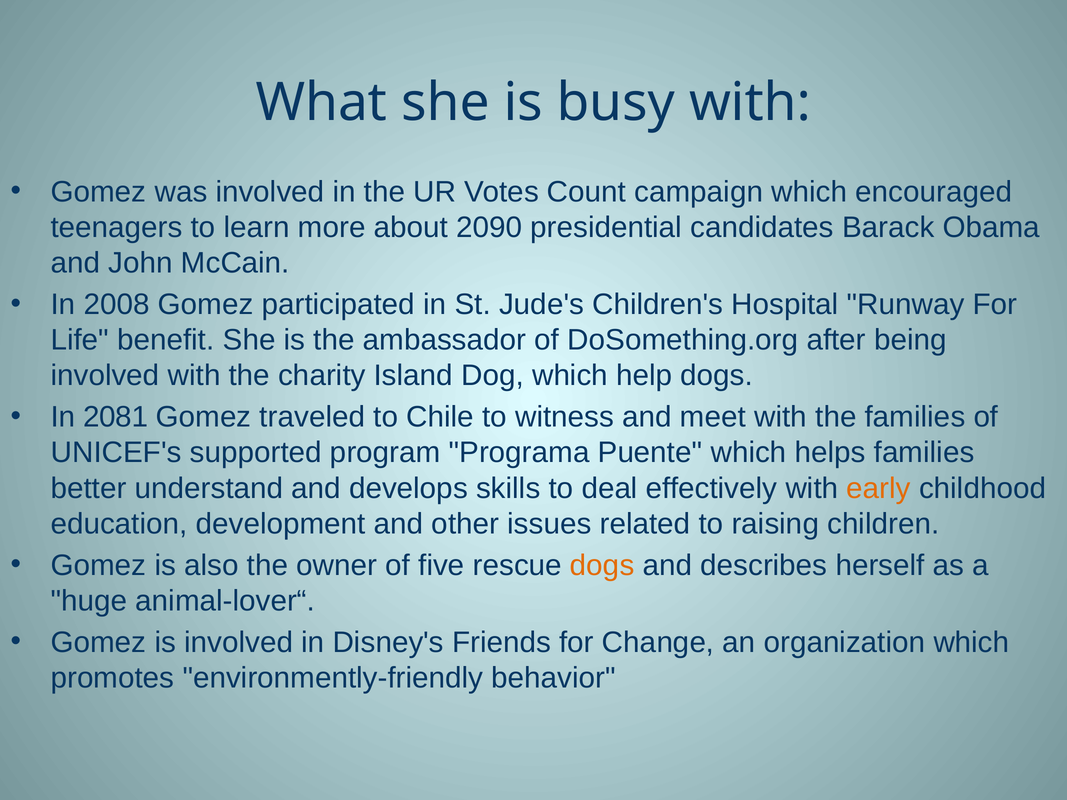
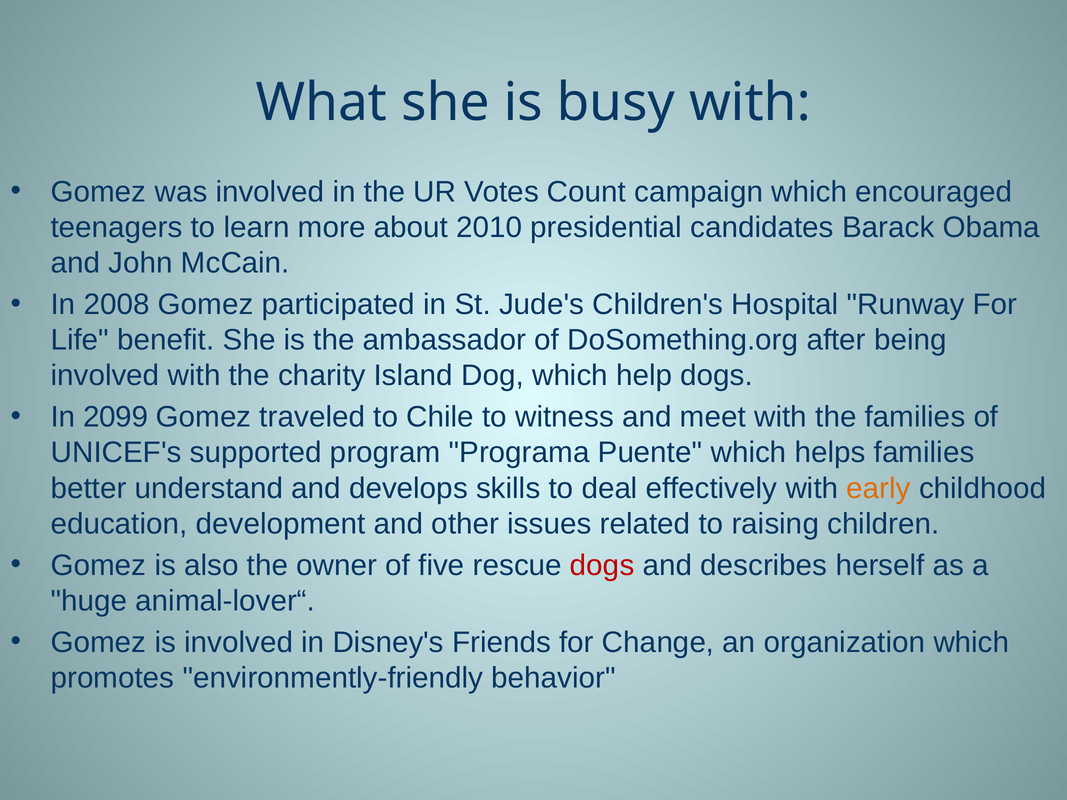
2090: 2090 -> 2010
2081: 2081 -> 2099
dogs at (602, 566) colour: orange -> red
